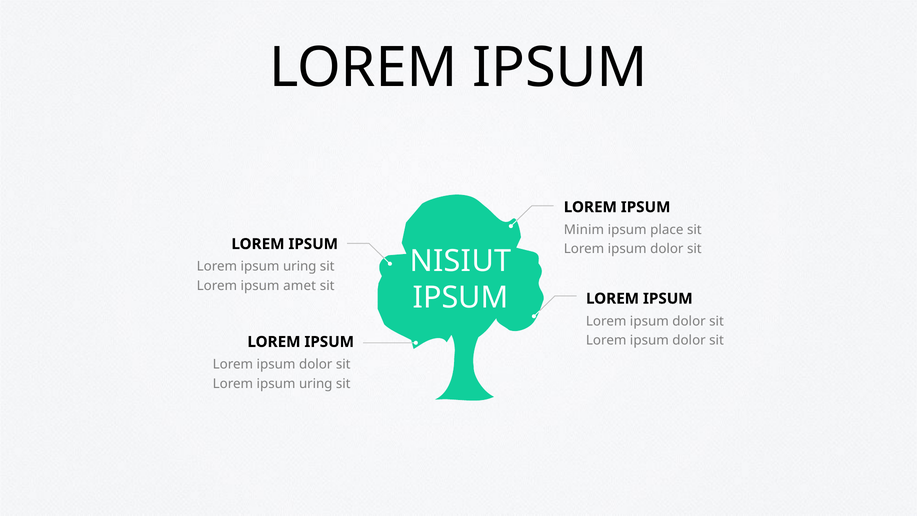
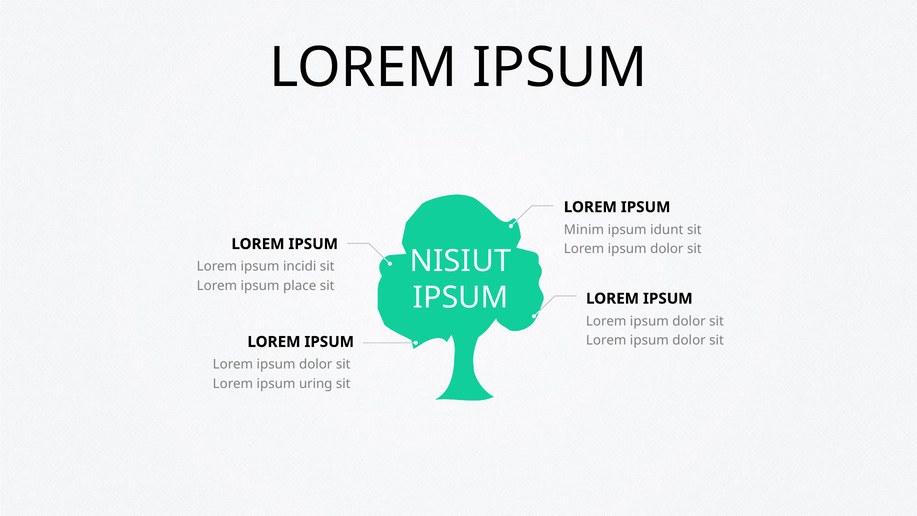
place: place -> idunt
uring at (300, 266): uring -> incidi
amet: amet -> place
